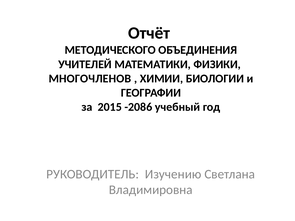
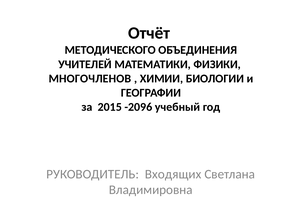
-2086: -2086 -> -2096
Изучению: Изучению -> Входящих
